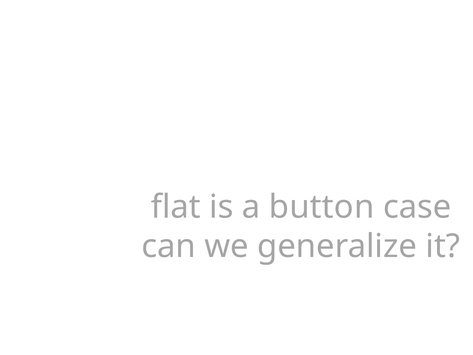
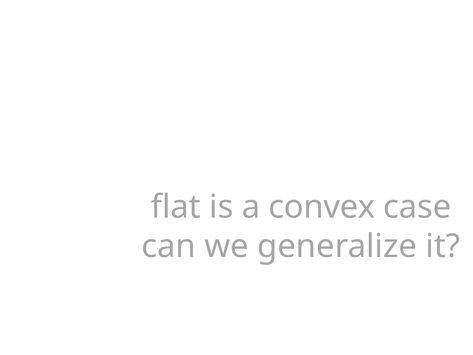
button: button -> convex
